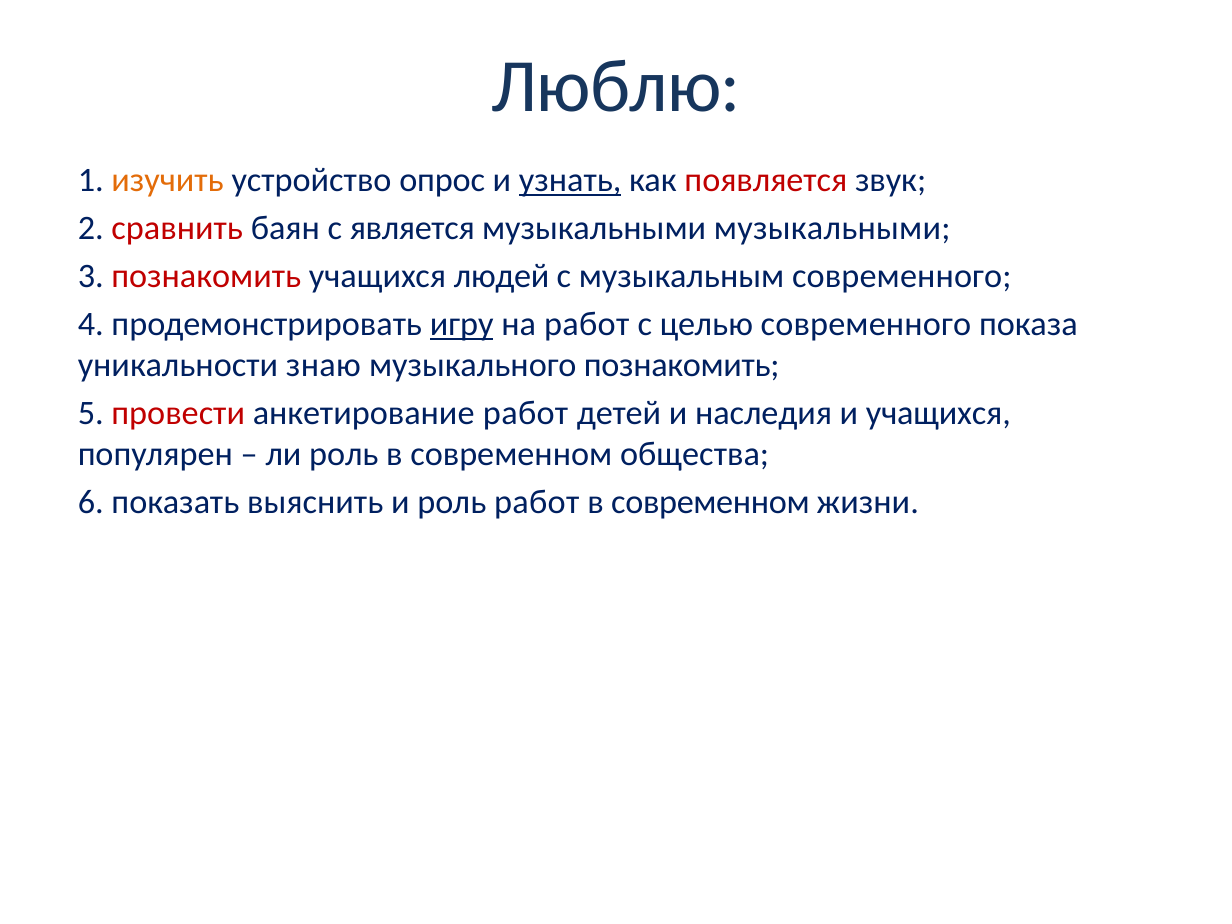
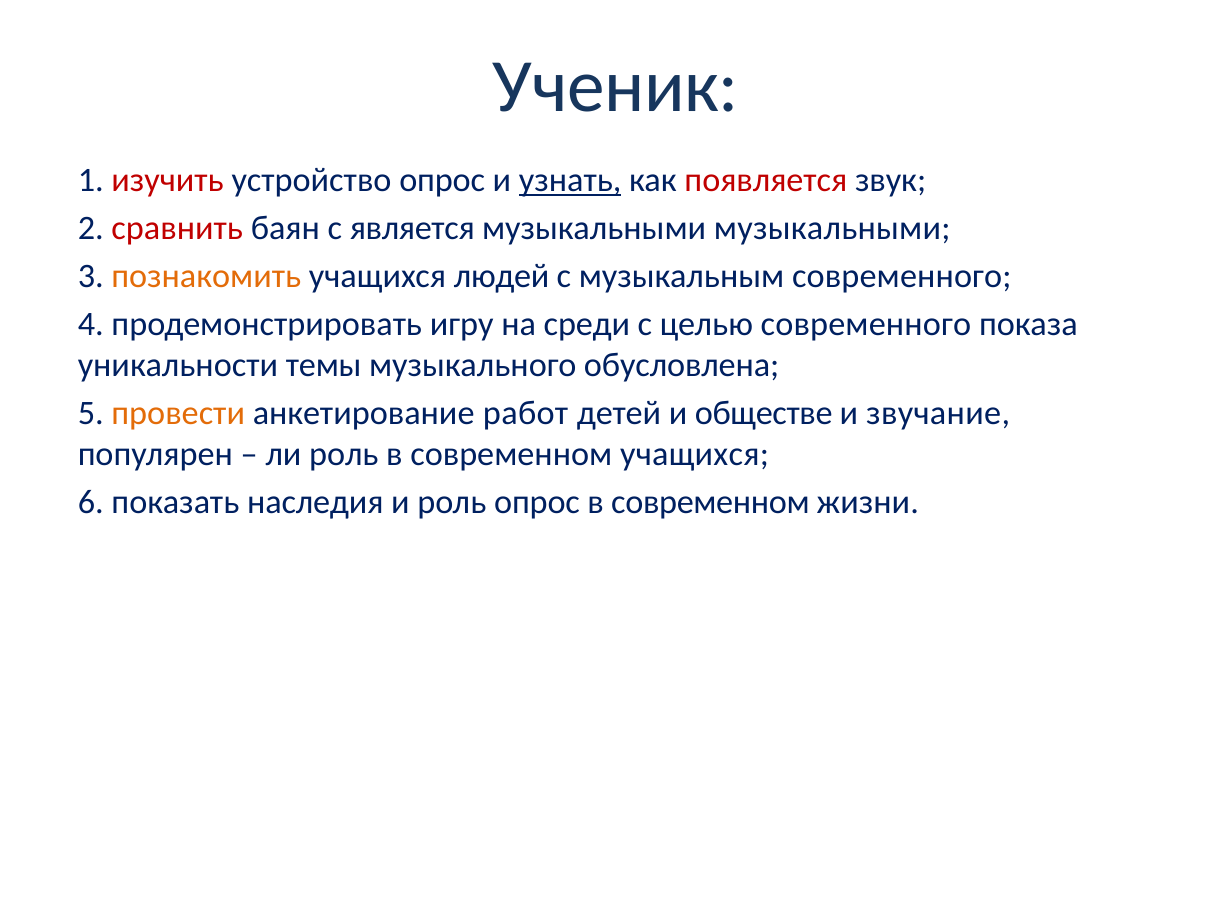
Люблю: Люблю -> Ученик
изучить colour: orange -> red
познакомить at (206, 276) colour: red -> orange
игру underline: present -> none
на работ: работ -> среди
знаю: знаю -> темы
музыкального познакомить: познакомить -> обусловлена
провести colour: red -> orange
наследия: наследия -> обществе
и учащихся: учащихся -> звучание
современном общества: общества -> учащихся
выяснить: выяснить -> наследия
роль работ: работ -> опрос
